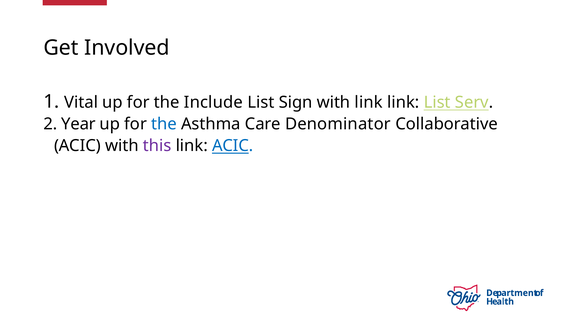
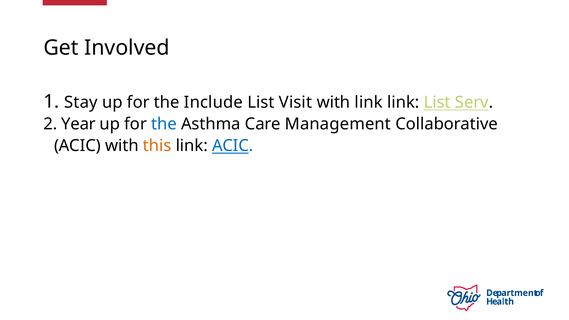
Vital: Vital -> Stay
Sign: Sign -> Visit
Denominator: Denominator -> Management
this colour: purple -> orange
